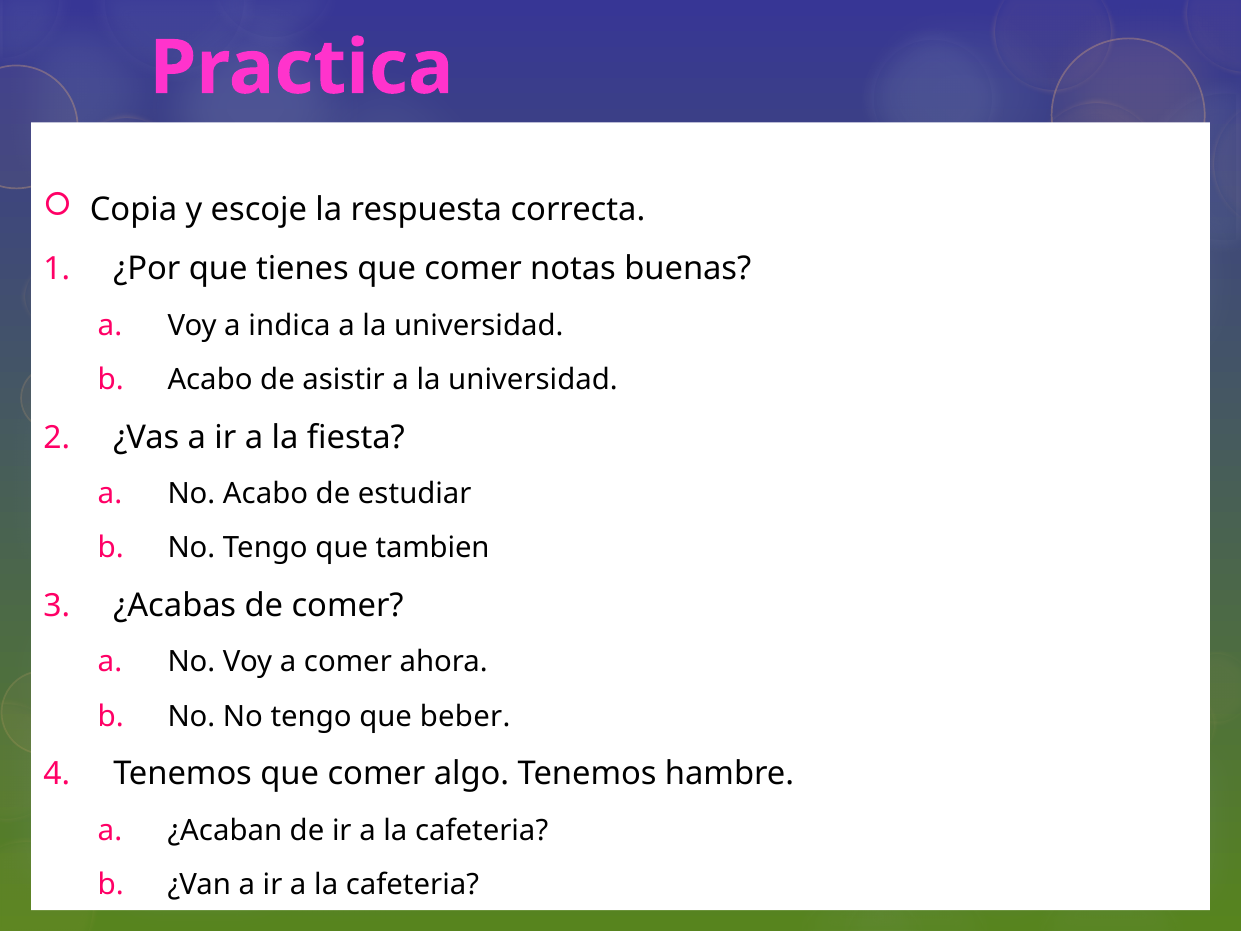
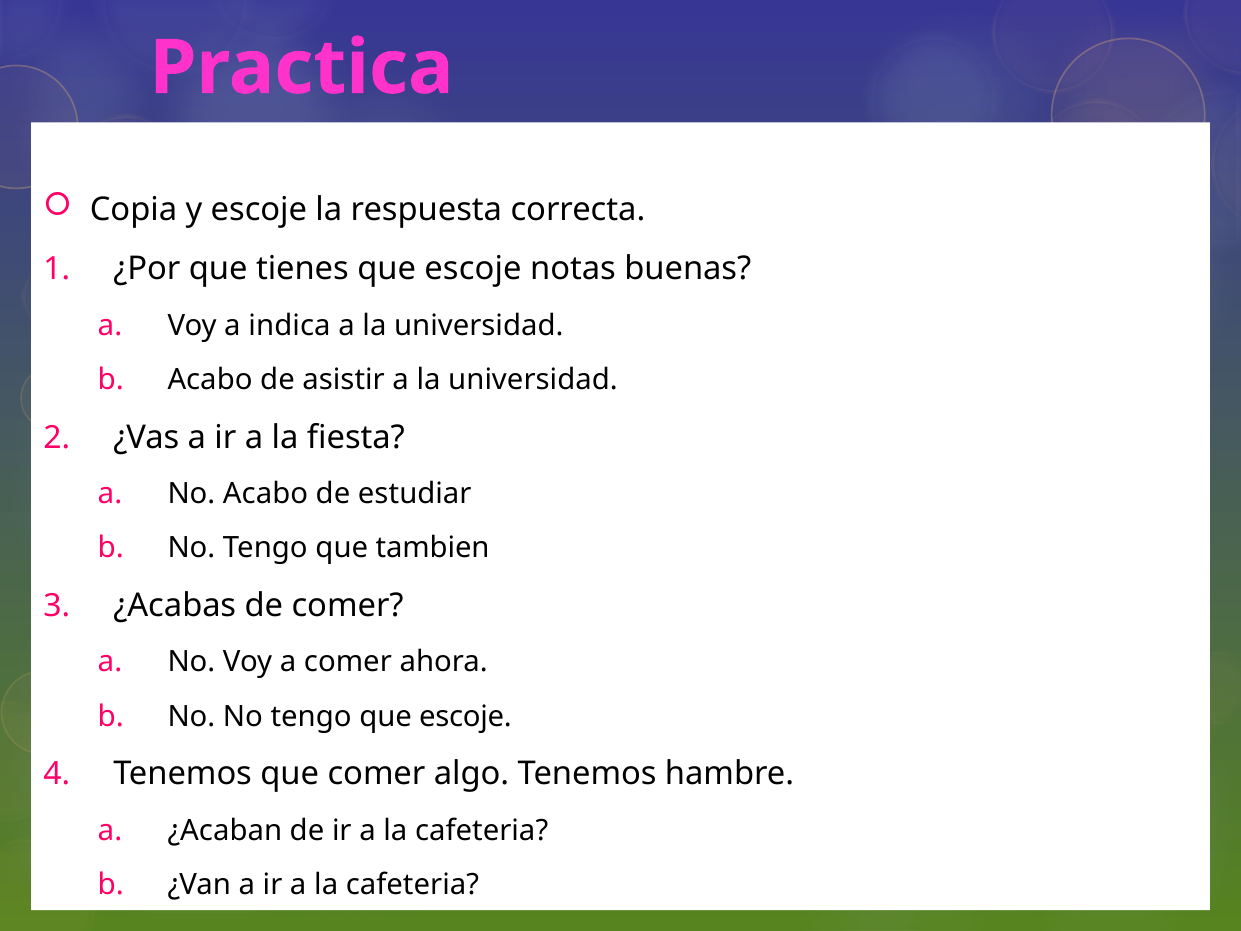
tienes que comer: comer -> escoje
tengo que beber: beber -> escoje
